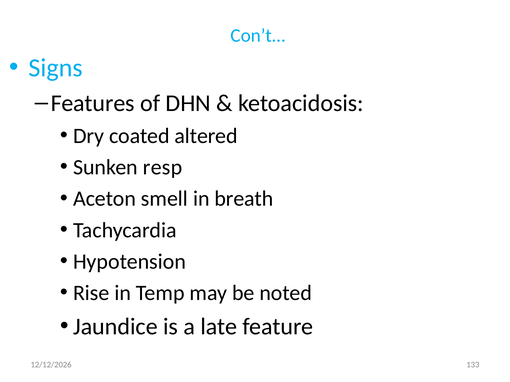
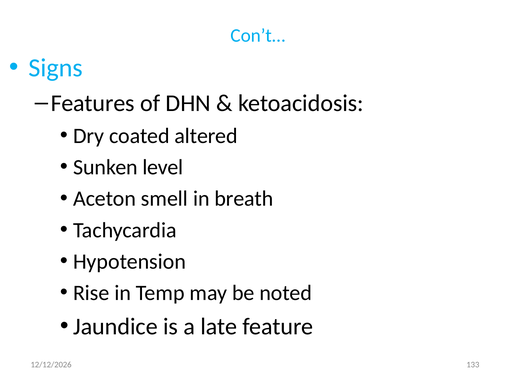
resp: resp -> level
